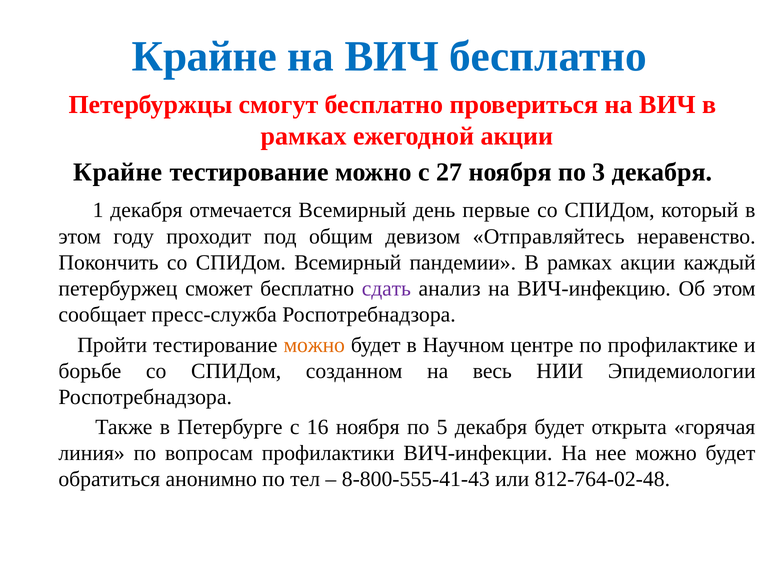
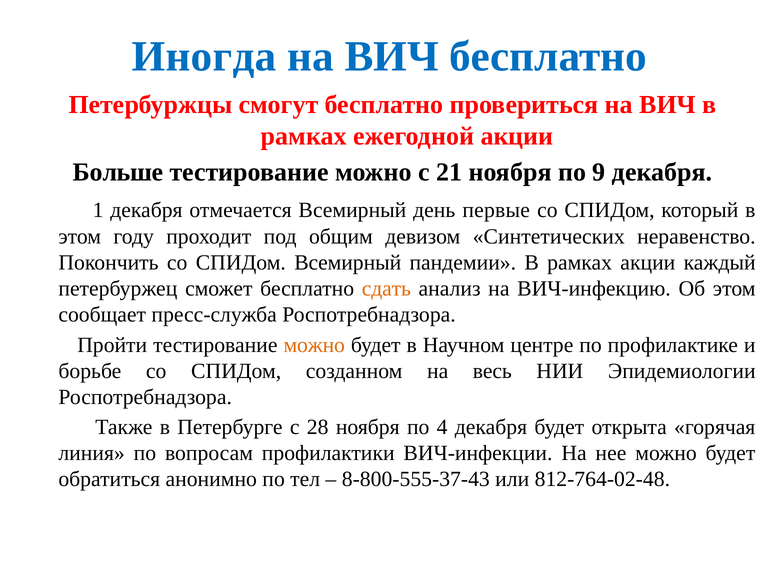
Крайне at (204, 56): Крайне -> Иногда
Крайне at (118, 172): Крайне -> Больше
27: 27 -> 21
3: 3 -> 9
Отправляйтесь: Отправляйтесь -> Синтетических
сдать colour: purple -> orange
16: 16 -> 28
5: 5 -> 4
8-800-555-41-43: 8-800-555-41-43 -> 8-800-555-37-43
